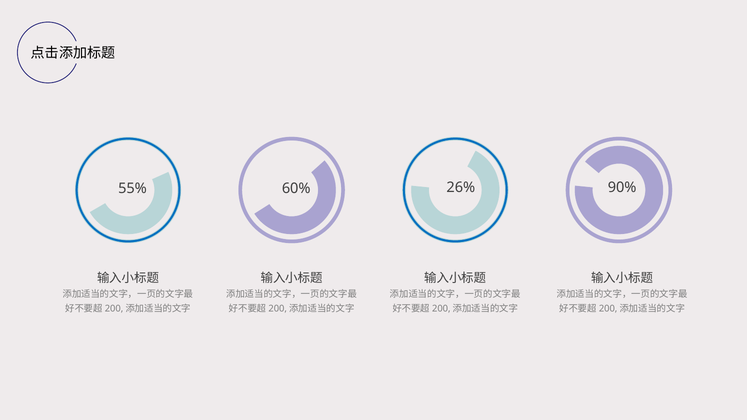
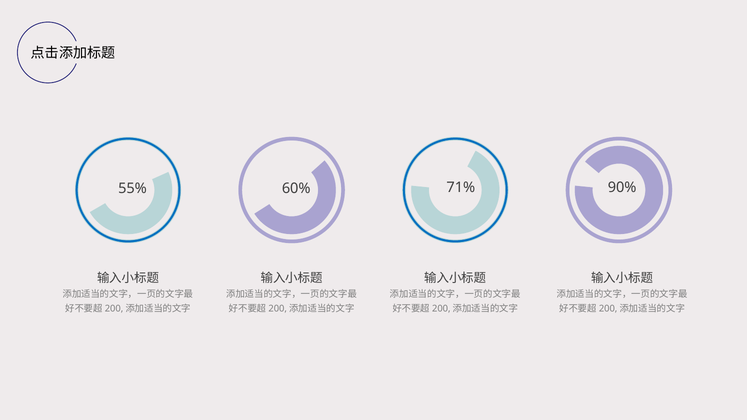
26%: 26% -> 71%
